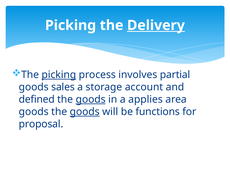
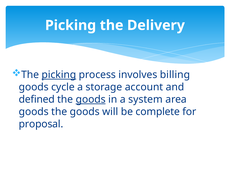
Delivery underline: present -> none
partial: partial -> billing
sales: sales -> cycle
applies: applies -> system
goods at (85, 111) underline: present -> none
functions: functions -> complete
